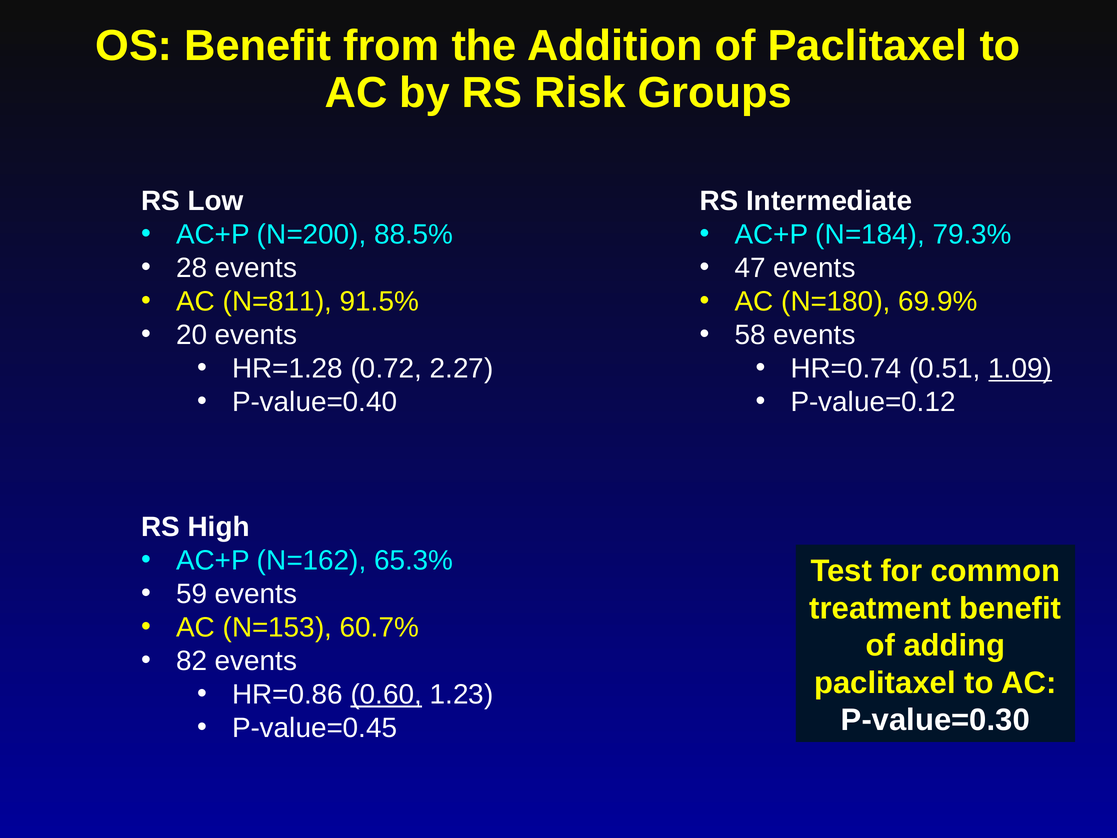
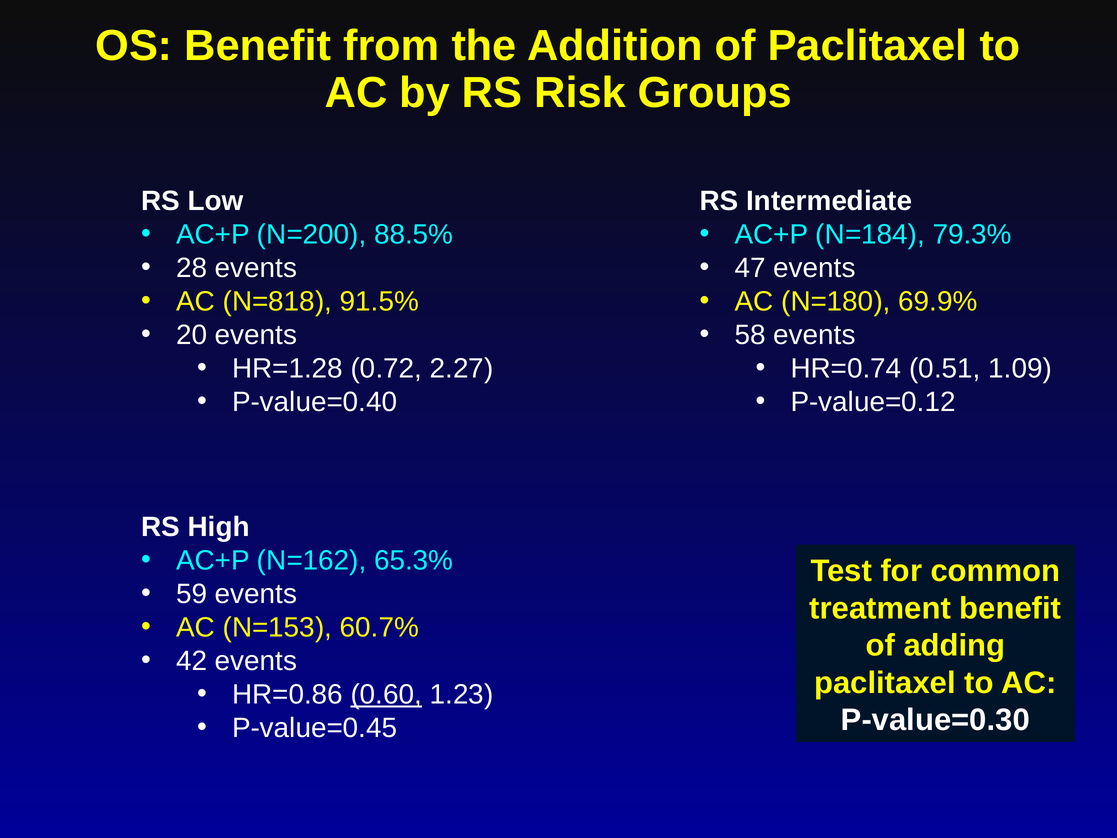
N=811: N=811 -> N=818
1.09 underline: present -> none
82: 82 -> 42
